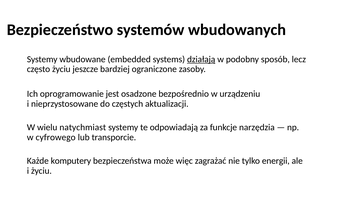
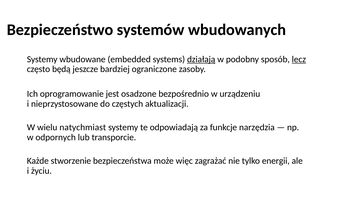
lecz underline: none -> present
często życiu: życiu -> będą
cyfrowego: cyfrowego -> odpornych
komputery: komputery -> stworzenie
